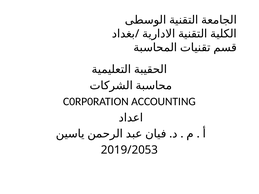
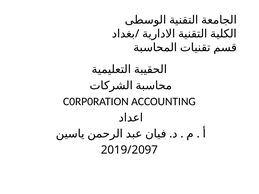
2019/2053: 2019/2053 -> 2019/2097
